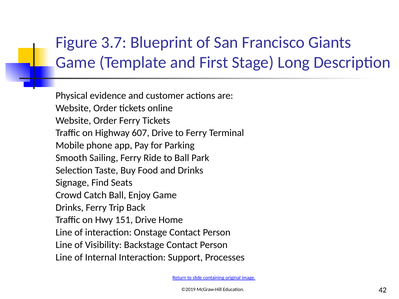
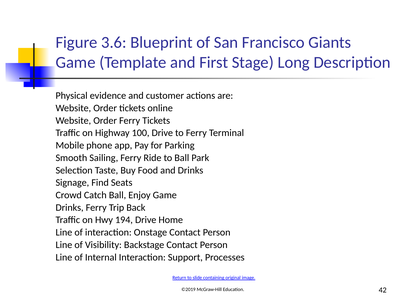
3.7: 3.7 -> 3.6
607: 607 -> 100
151: 151 -> 194
